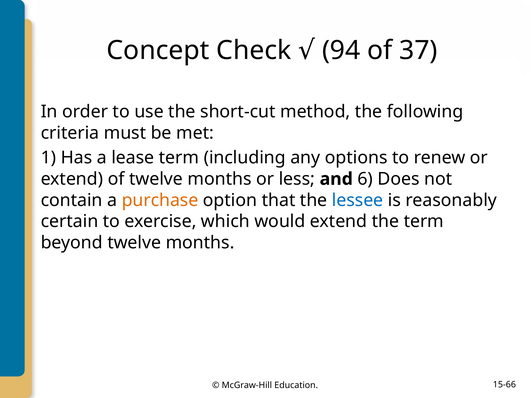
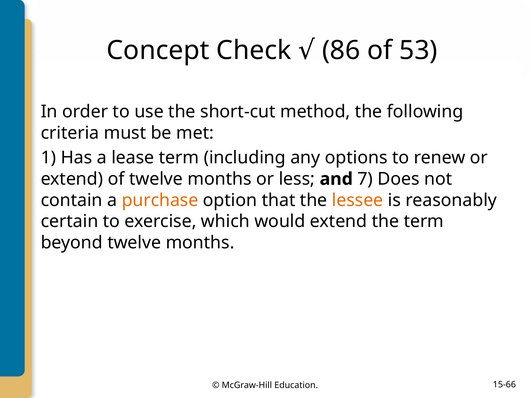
94: 94 -> 86
37: 37 -> 53
6: 6 -> 7
lessee colour: blue -> orange
